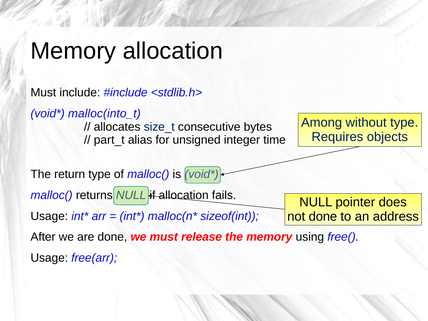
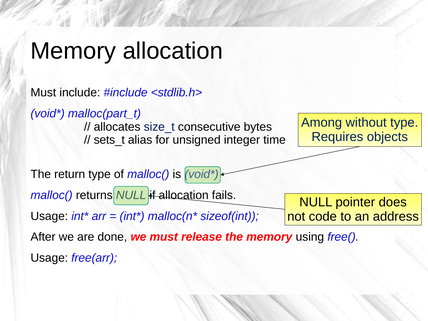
malloc(into_t: malloc(into_t -> malloc(part_t
part_t: part_t -> sets_t
not done: done -> code
